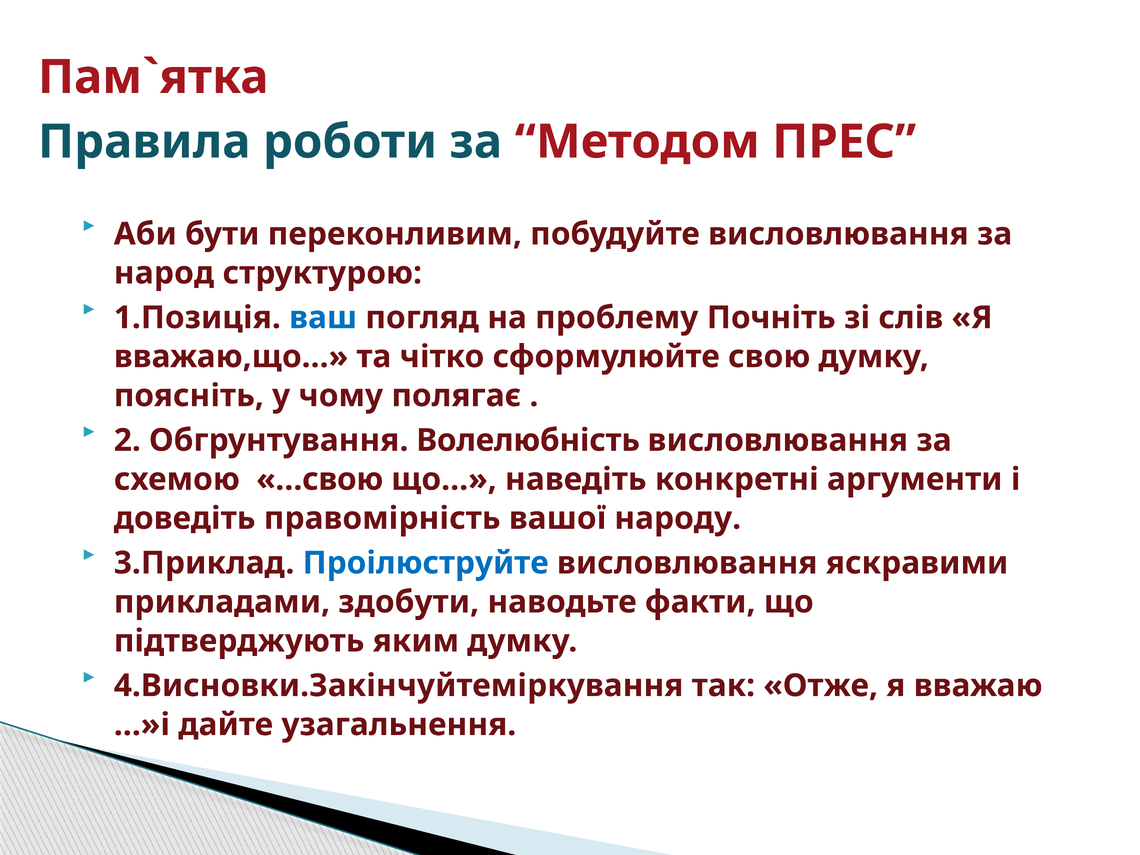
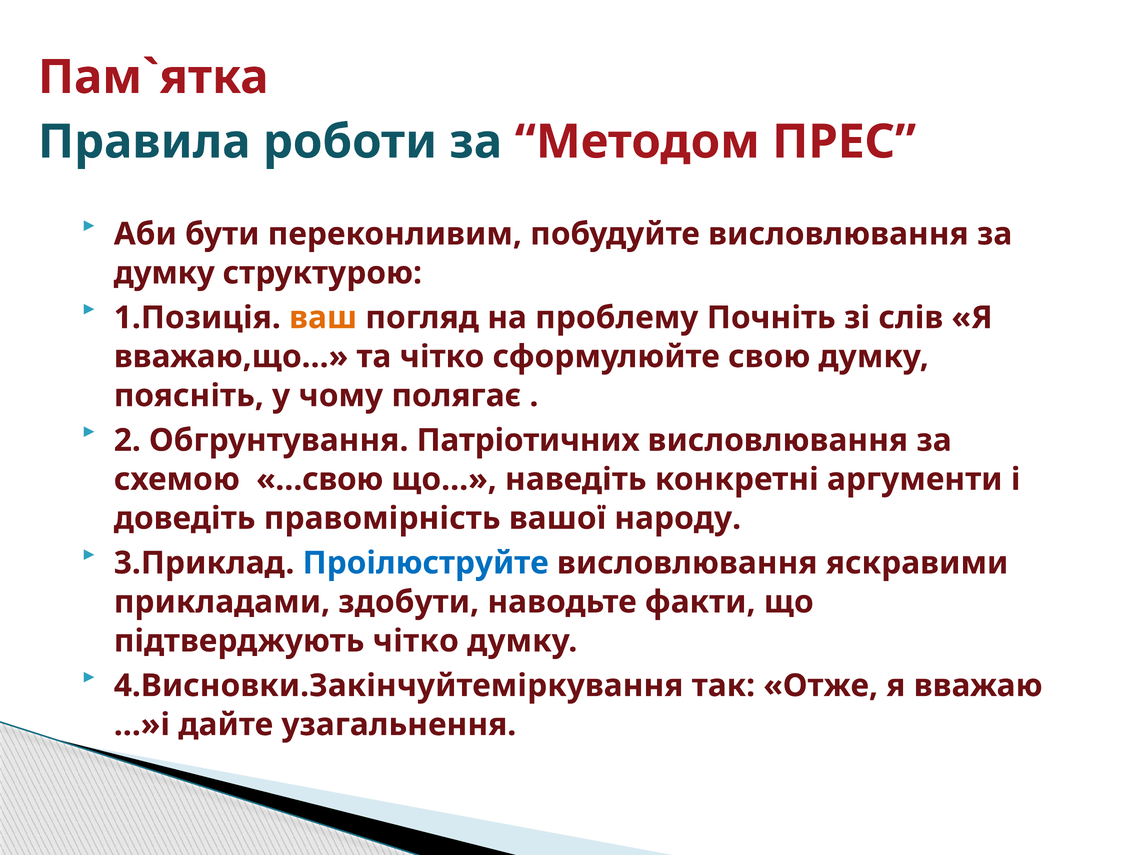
народ at (164, 273): народ -> думку
ваш colour: blue -> orange
Волелюбність: Волелюбність -> Патріотичних
підтверджують яким: яким -> чітко
